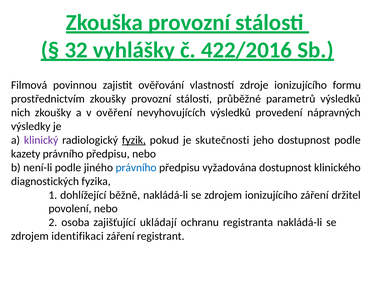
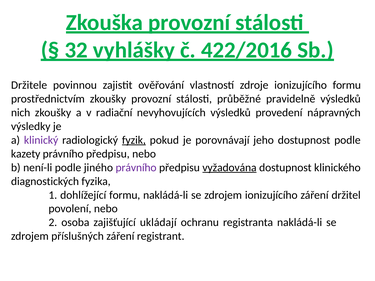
Filmová: Filmová -> Držitele
parametrů: parametrů -> pravidelně
ověření: ověření -> radiační
skutečnosti: skutečnosti -> porovnávají
právního at (136, 168) colour: blue -> purple
vyžadována underline: none -> present
dohlížející běžně: běžně -> formu
identifikaci: identifikaci -> příslušných
